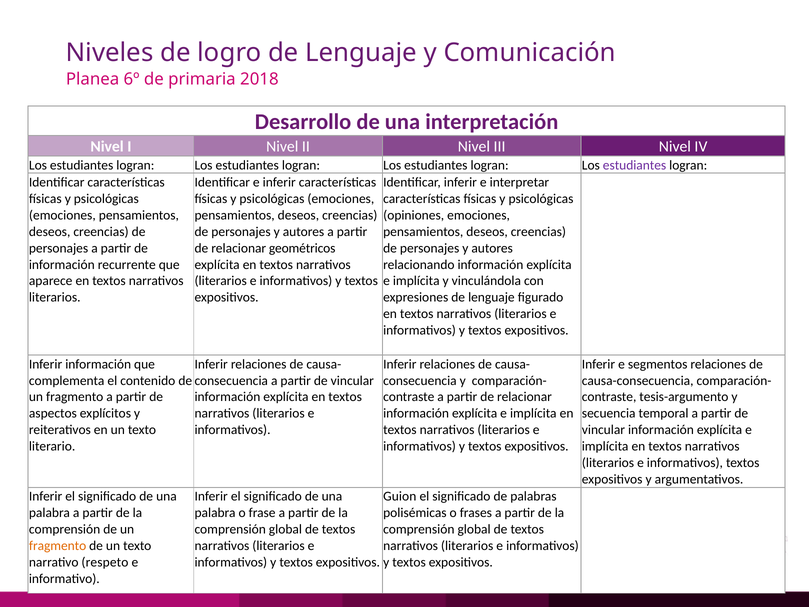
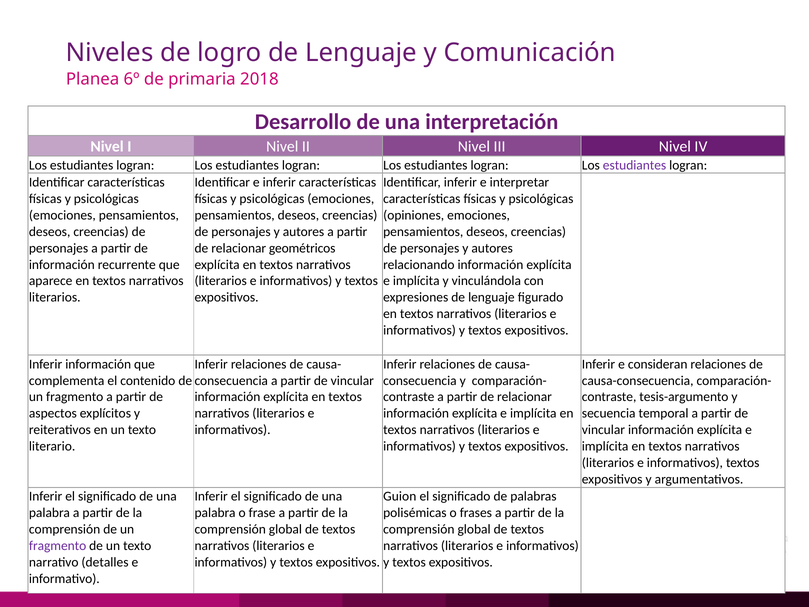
segmentos: segmentos -> consideran
fragmento at (58, 546) colour: orange -> purple
respeto: respeto -> detalles
